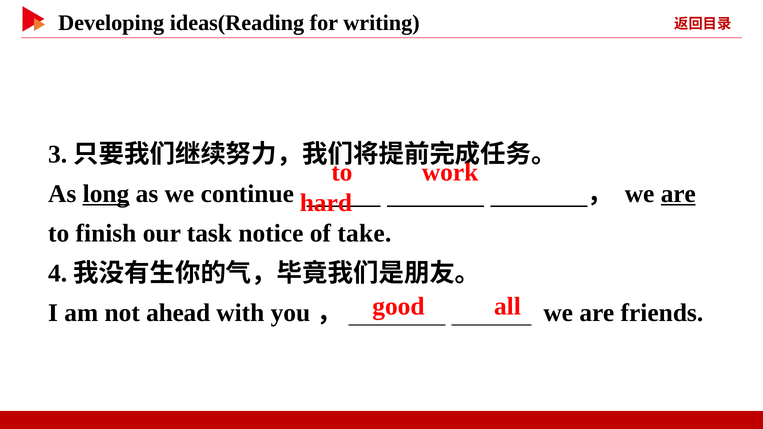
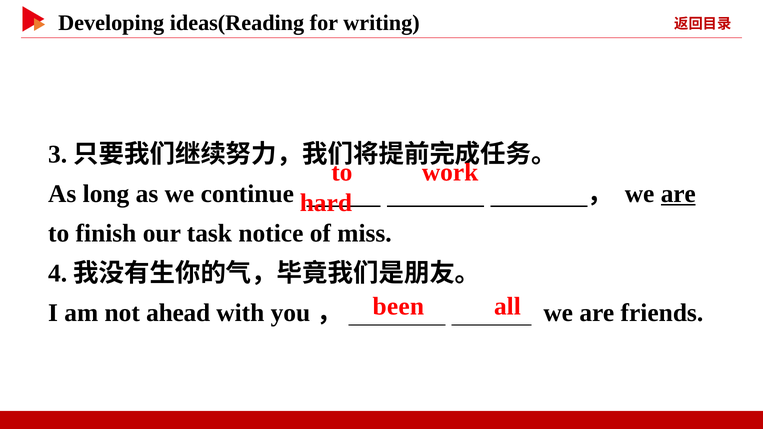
long underline: present -> none
take: take -> miss
good: good -> been
